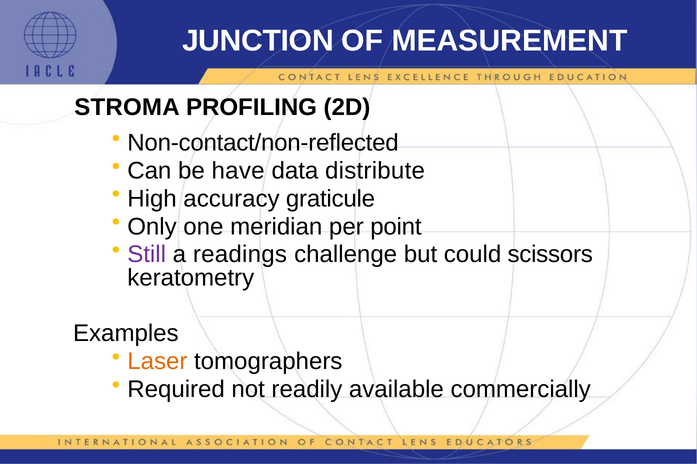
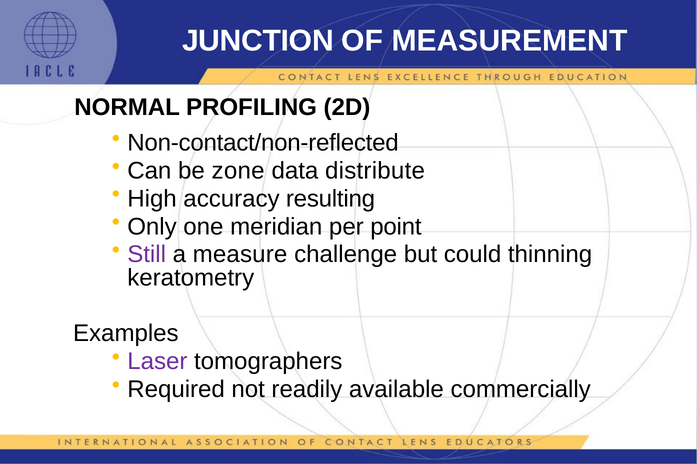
STROMA: STROMA -> NORMAL
have: have -> zone
graticule: graticule -> resulting
readings: readings -> measure
scissors: scissors -> thinning
Laser colour: orange -> purple
